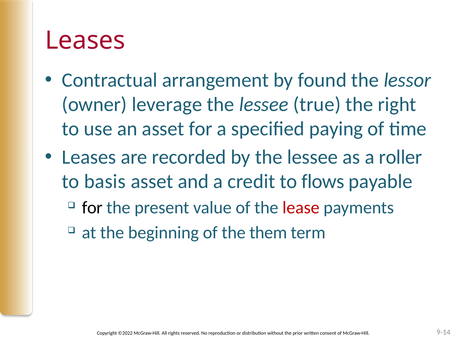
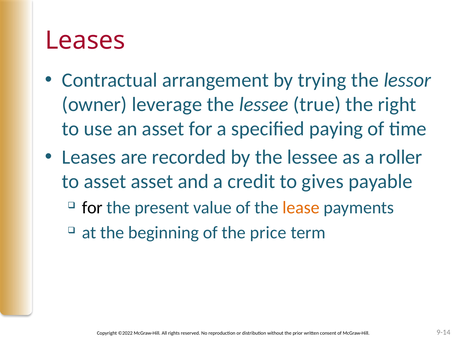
found: found -> trying
to basis: basis -> asset
flows: flows -> gives
lease colour: red -> orange
them: them -> price
